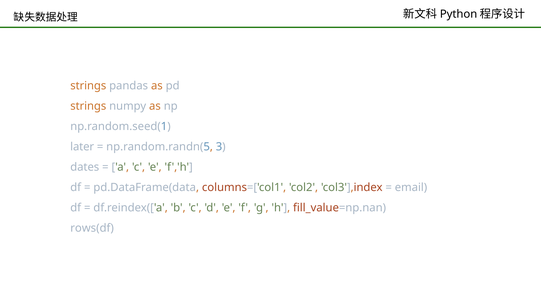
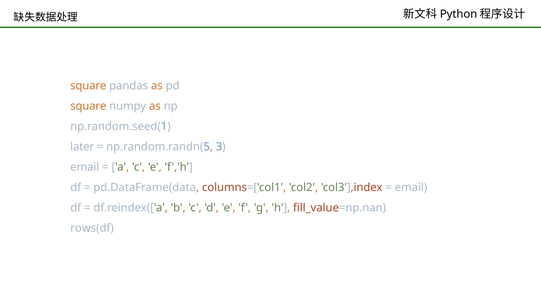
strings at (88, 86): strings -> square
strings at (88, 106): strings -> square
dates at (85, 167): dates -> email
